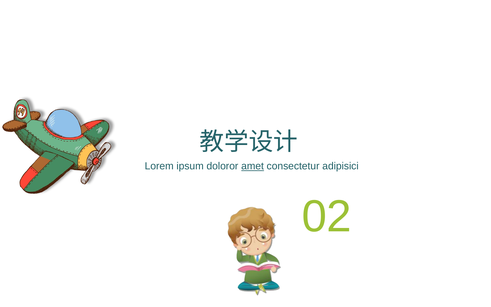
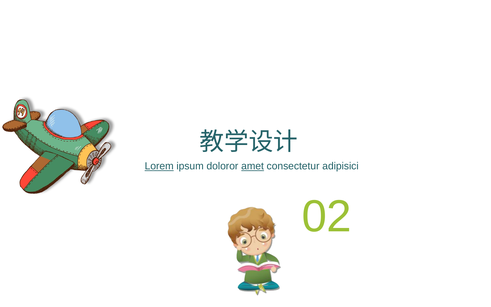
Lorem underline: none -> present
